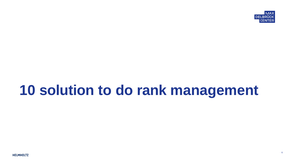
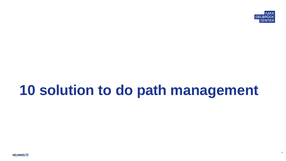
rank: rank -> path
